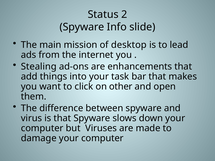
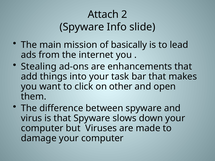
Status: Status -> Attach
desktop: desktop -> basically
